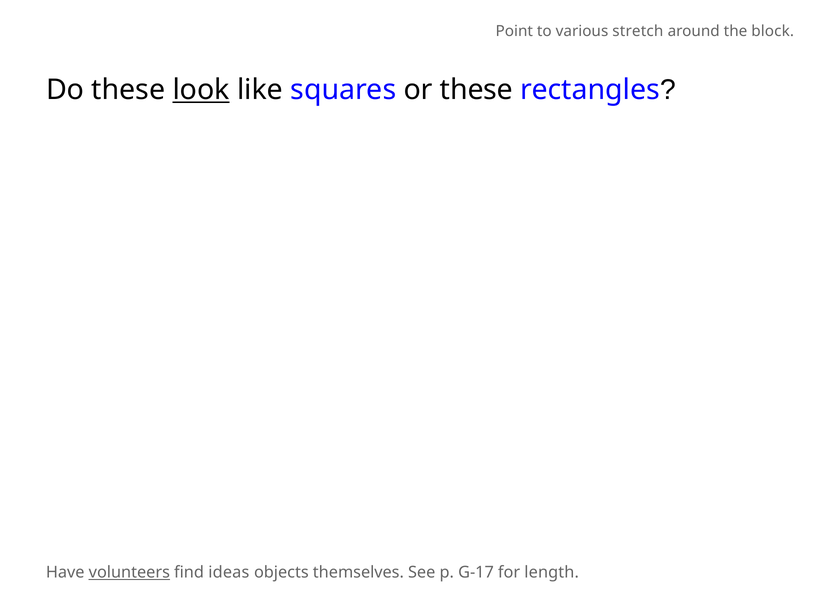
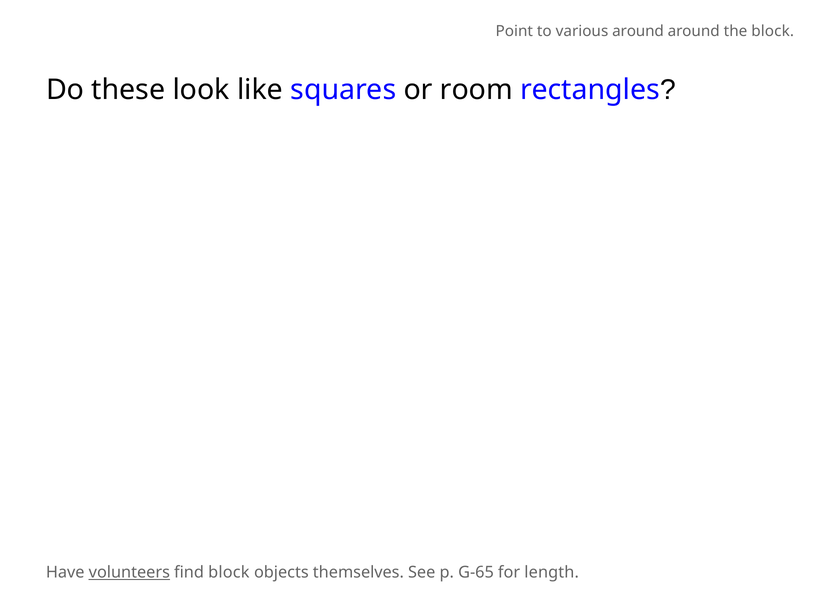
various stretch: stretch -> around
look underline: present -> none
or these: these -> room
find ideas: ideas -> block
G-17: G-17 -> G-65
